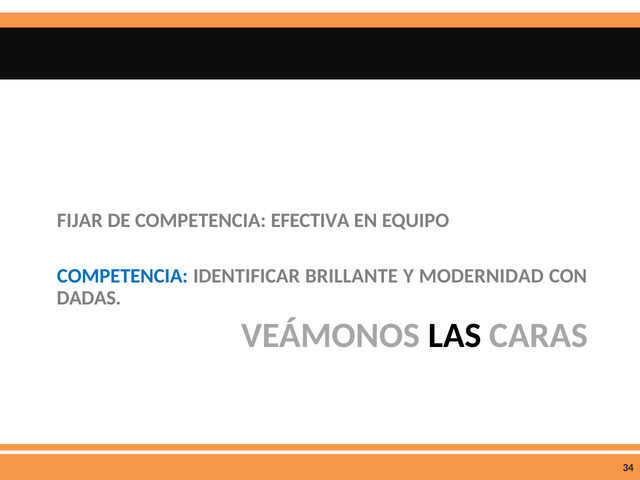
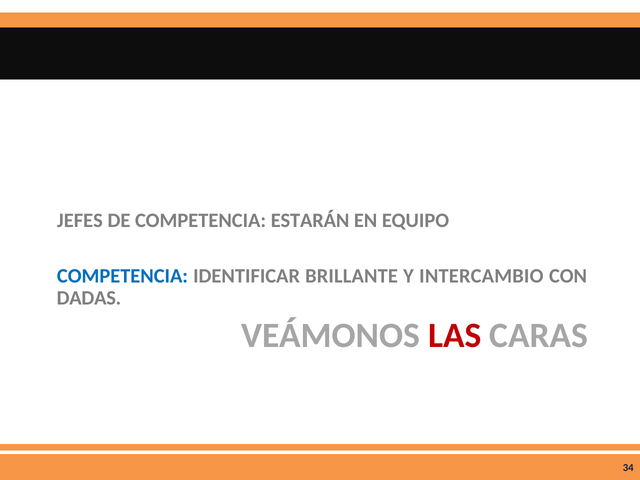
FIJAR: FIJAR -> JEFES
EFECTIVA: EFECTIVA -> ESTARÁN
MODERNIDAD: MODERNIDAD -> INTERCAMBIO
LAS colour: black -> red
